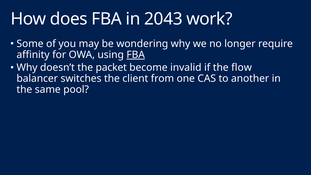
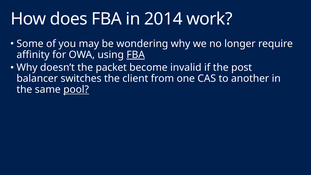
2043: 2043 -> 2014
flow: flow -> post
pool underline: none -> present
